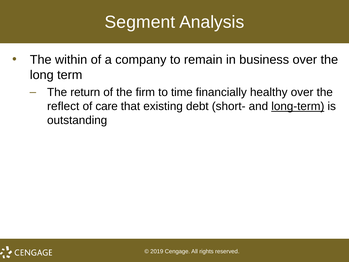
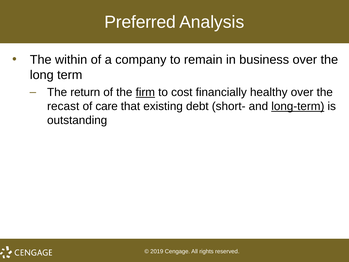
Segment: Segment -> Preferred
firm underline: none -> present
time at (182, 92): time -> cost
reflect: reflect -> recast
